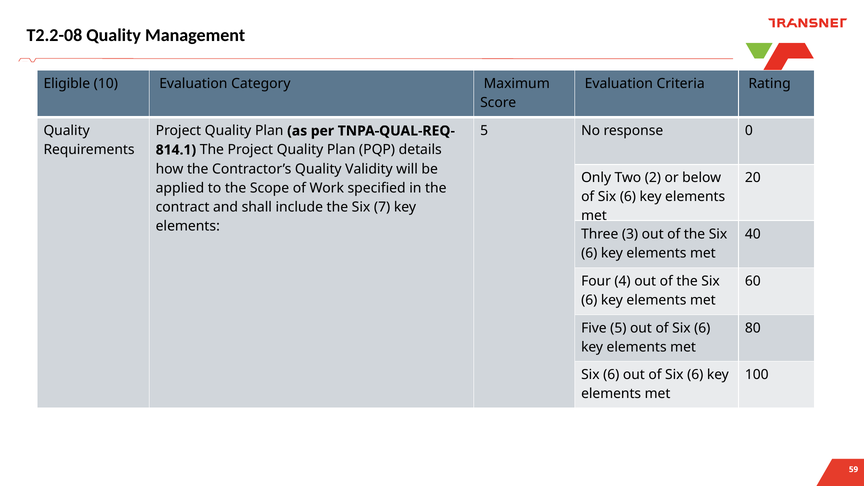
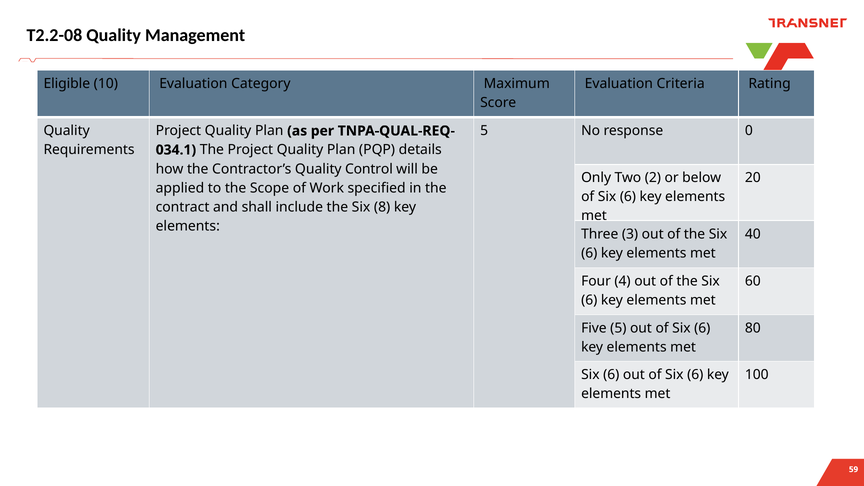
814.1: 814.1 -> 034.1
Validity: Validity -> Control
7: 7 -> 8
